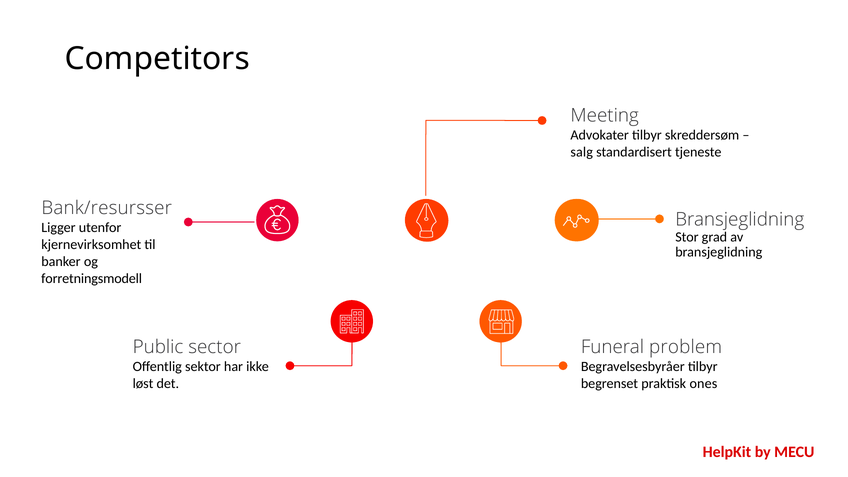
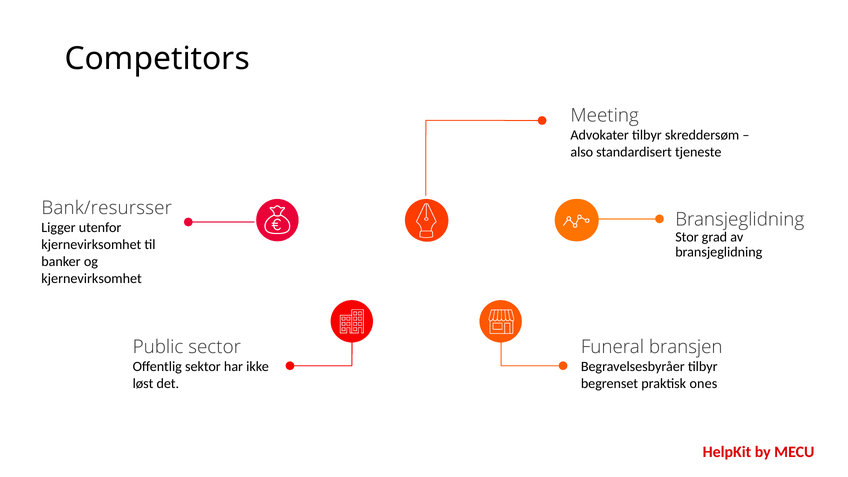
salg: salg -> also
forretningsmodell at (92, 279): forretningsmodell -> kjernevirksomhet
problem: problem -> bransjen
